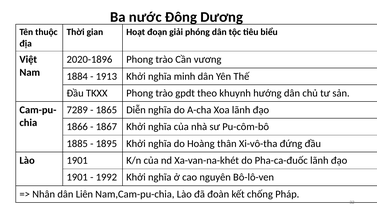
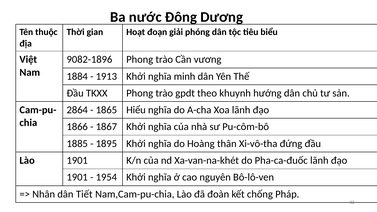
2020-1896: 2020-1896 -> 9082-1896
7289: 7289 -> 2864
Diễn: Diễn -> Hiểu
1992: 1992 -> 1954
Liên: Liên -> Tiết
